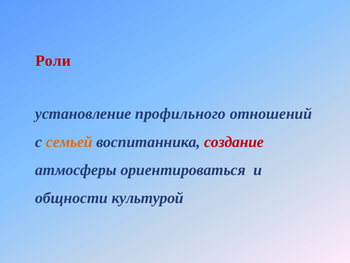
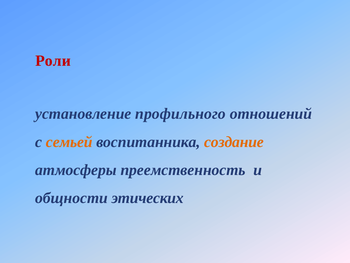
создание colour: red -> orange
ориентироваться: ориентироваться -> преемственность
культурой: культурой -> этических
